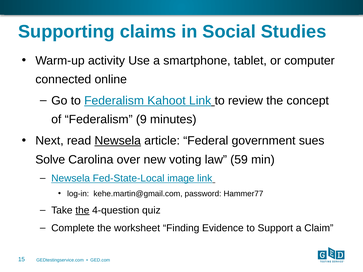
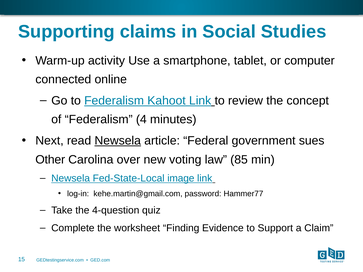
9: 9 -> 4
Solve: Solve -> Other
59: 59 -> 85
the at (82, 210) underline: present -> none
